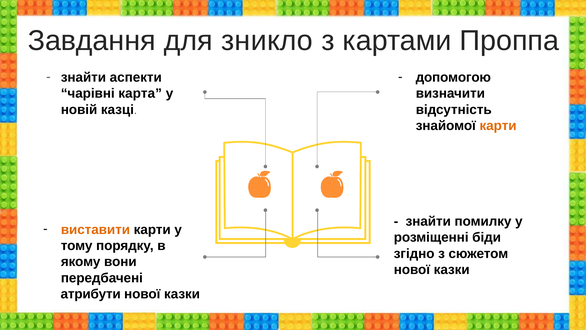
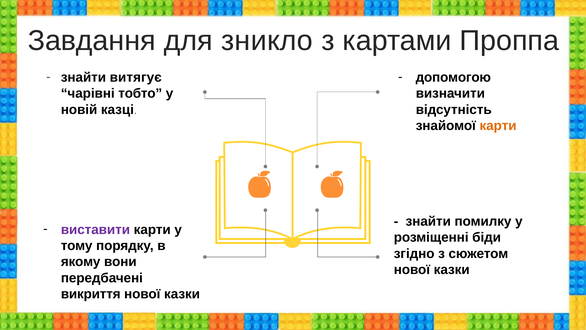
аспекти: аспекти -> витягує
карта: карта -> тобто
виставити colour: orange -> purple
атрибути: атрибути -> викриття
